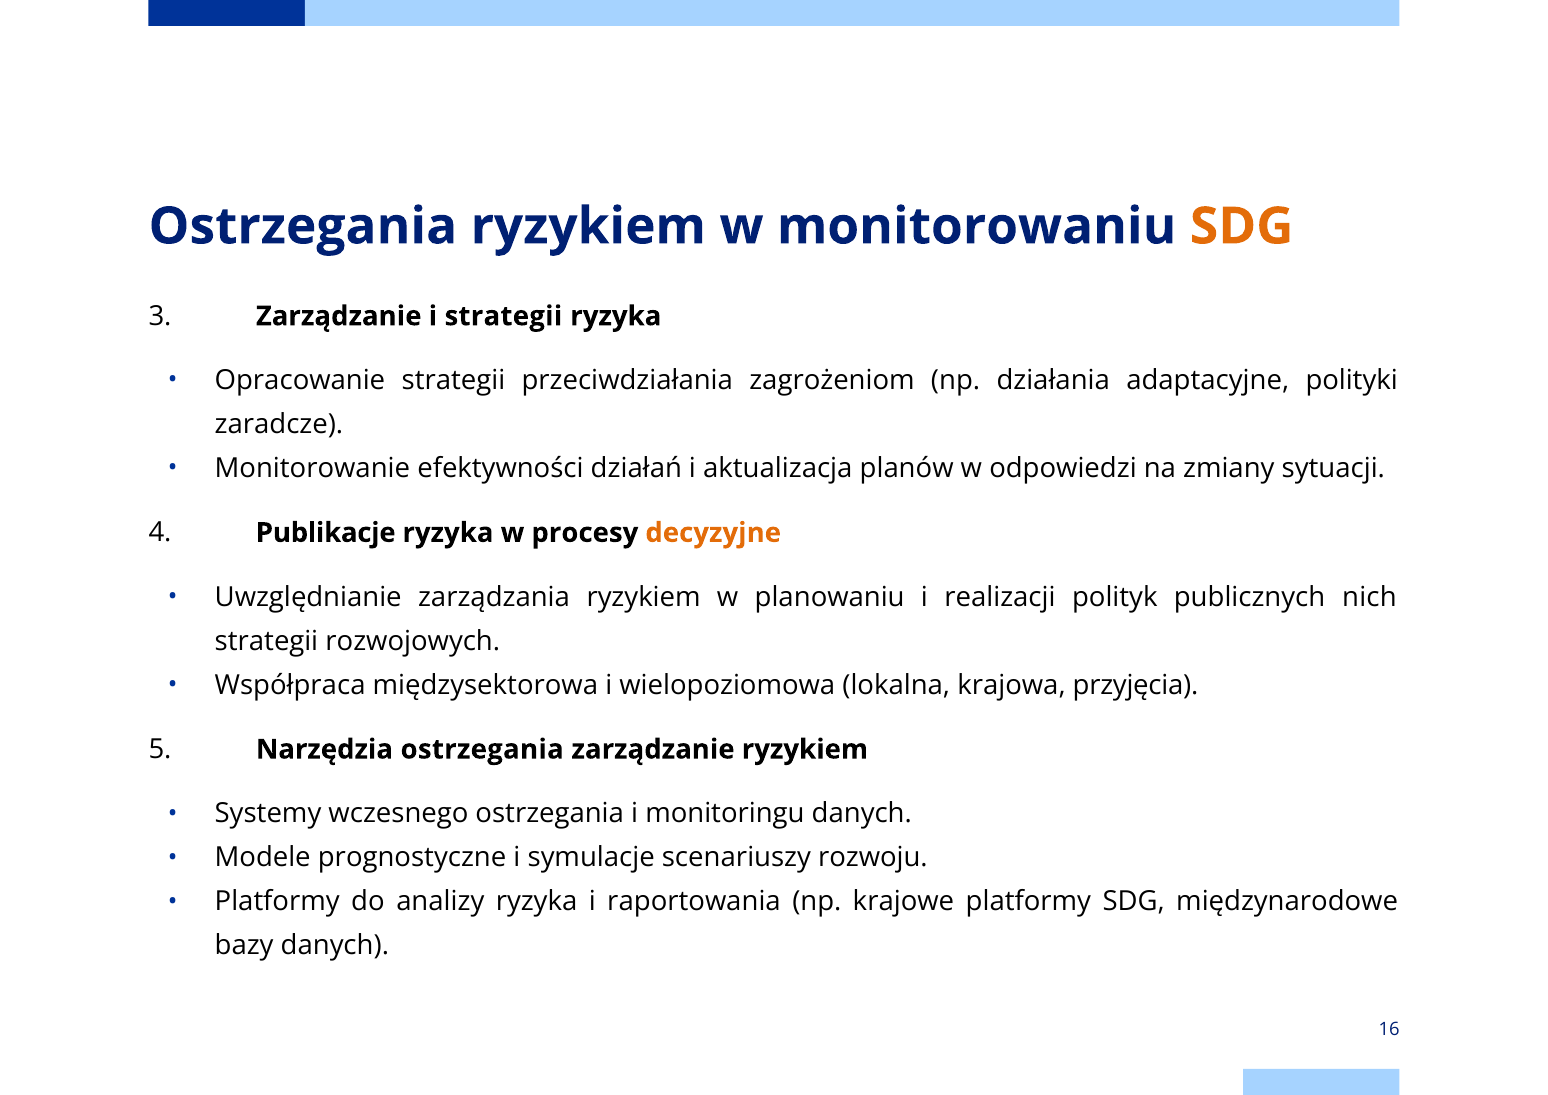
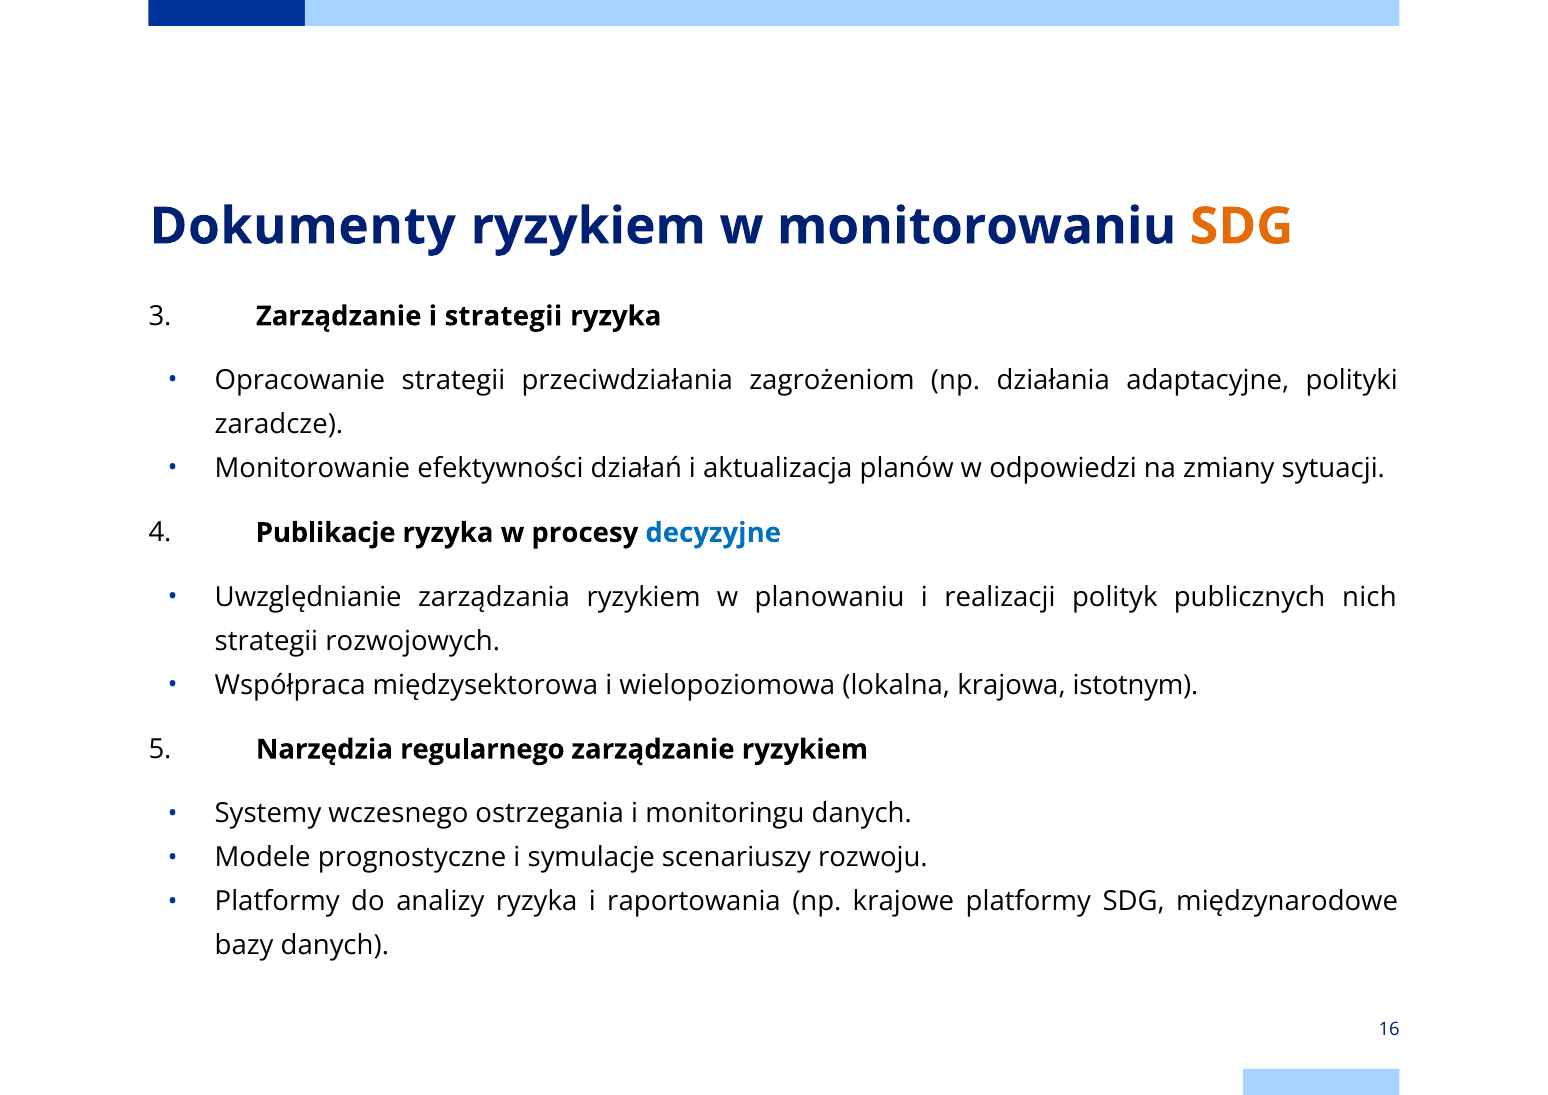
Ostrzegania at (303, 226): Ostrzegania -> Dokumenty
decyzyjne colour: orange -> blue
przyjęcia: przyjęcia -> istotnym
Narzędzia ostrzegania: ostrzegania -> regularnego
